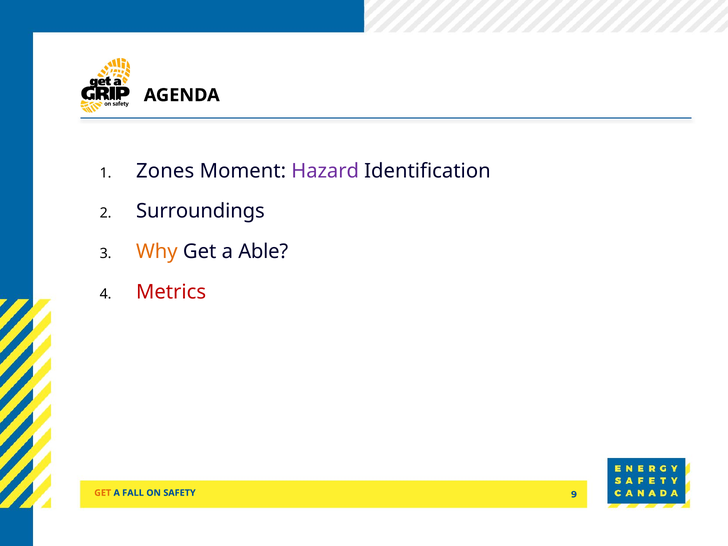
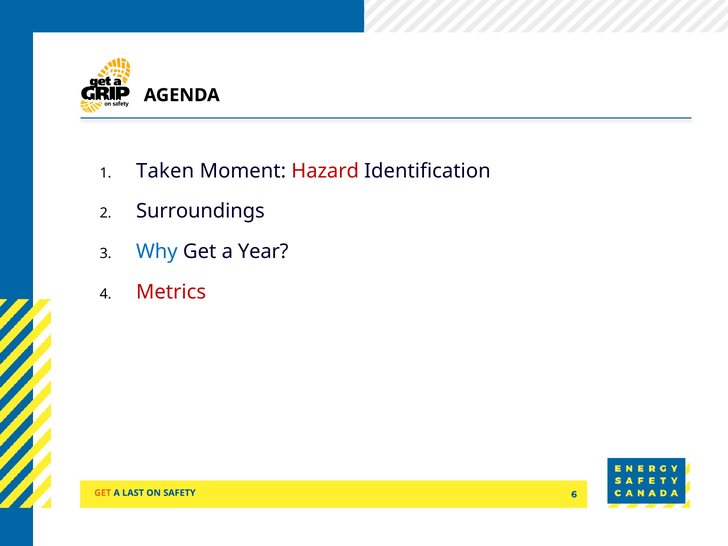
Zones: Zones -> Taken
Hazard colour: purple -> red
Why colour: orange -> blue
Able: Able -> Year
FALL: FALL -> LAST
9: 9 -> 6
